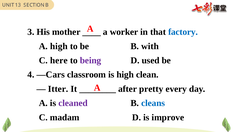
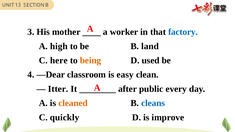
with: with -> land
being colour: purple -> orange
—Cars: —Cars -> —Dear
is high: high -> easy
pretty: pretty -> public
cleaned colour: purple -> orange
madam: madam -> quickly
